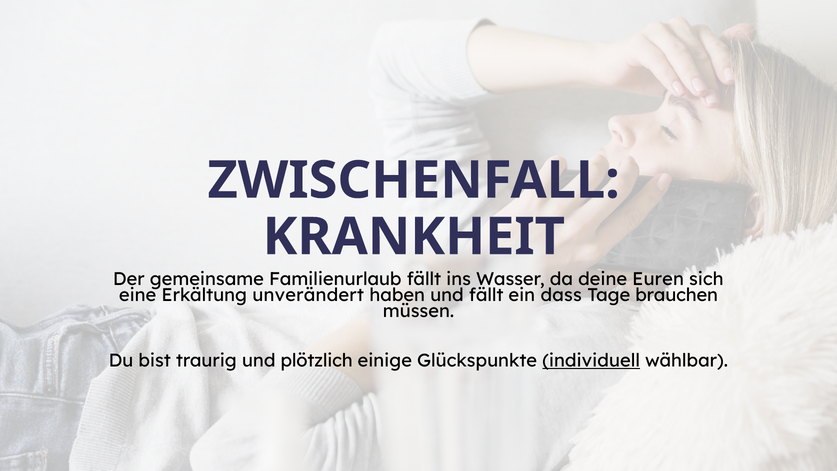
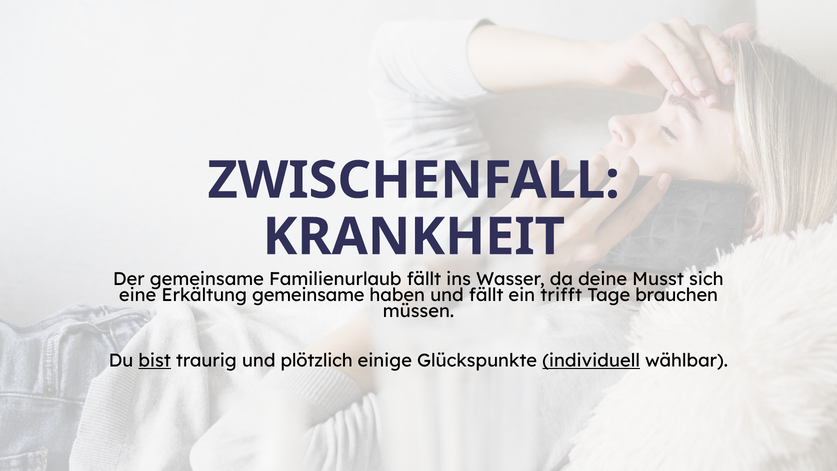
Euren: Euren -> Musst
Erkältung unverändert: unverändert -> gemeinsame
dass: dass -> trifft
bist underline: none -> present
